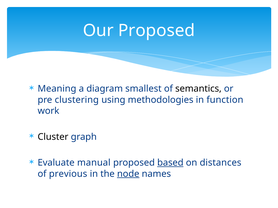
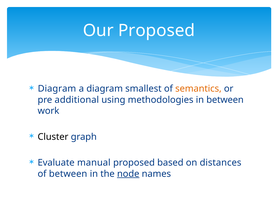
Meaning at (57, 89): Meaning -> Diagram
semantics colour: black -> orange
clustering: clustering -> additional
in function: function -> between
based underline: present -> none
of previous: previous -> between
